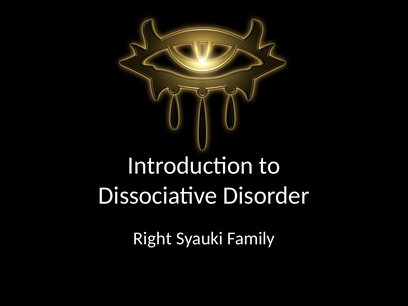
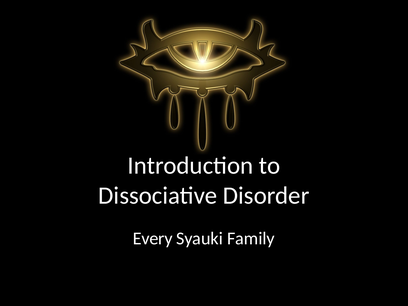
Right: Right -> Every
